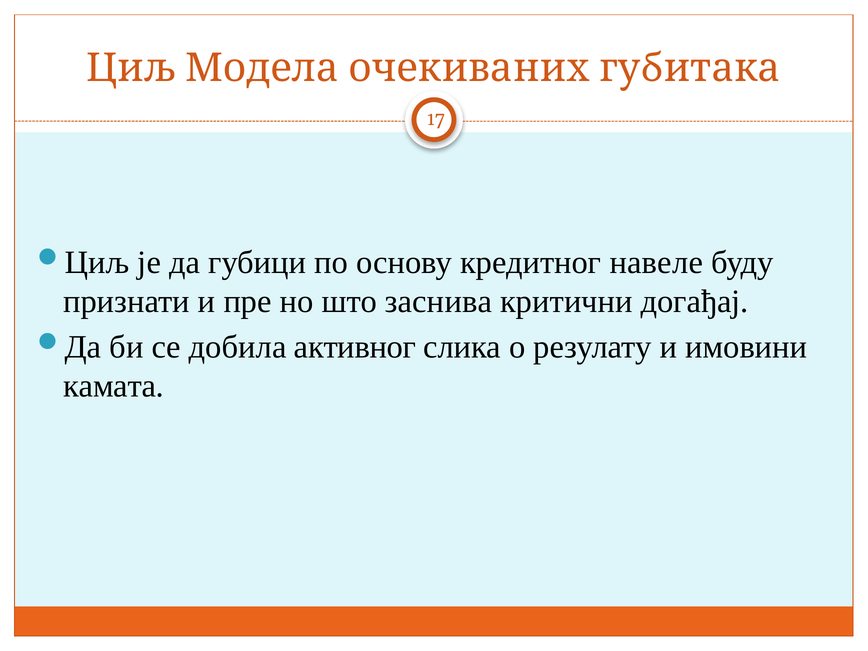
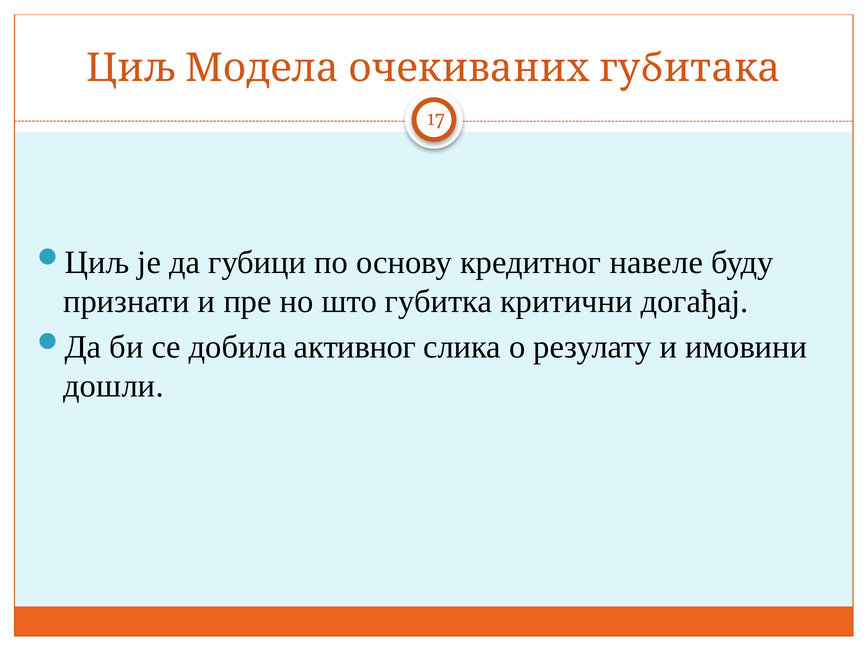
заснива: заснива -> губитка
камата: камата -> дошли
